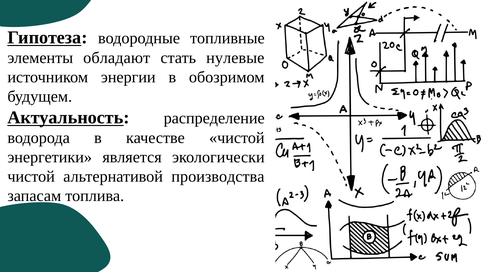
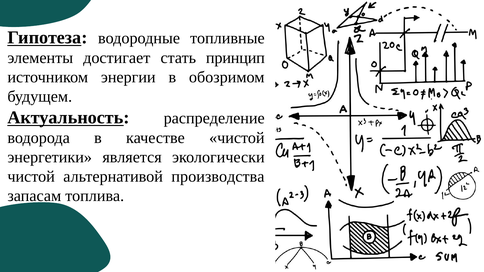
обладают: обладают -> достигает
нулевые: нулевые -> принцип
